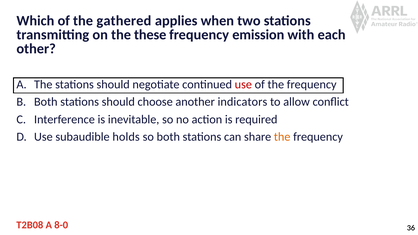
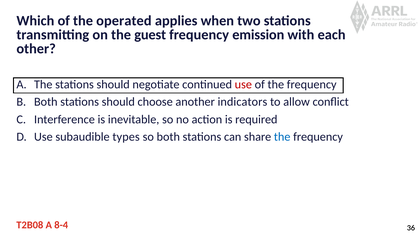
gathered: gathered -> operated
these: these -> guest
holds: holds -> types
the at (282, 137) colour: orange -> blue
8-0: 8-0 -> 8-4
